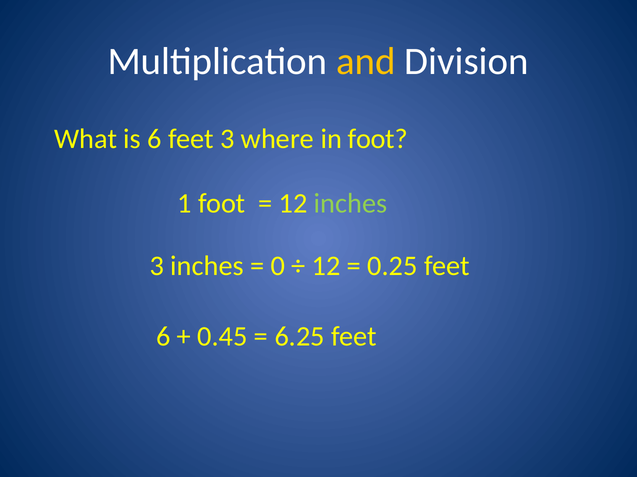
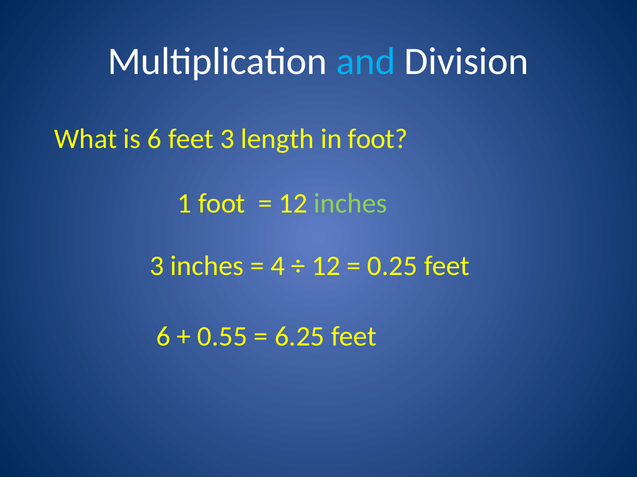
and colour: yellow -> light blue
where: where -> length
0: 0 -> 4
0.45: 0.45 -> 0.55
